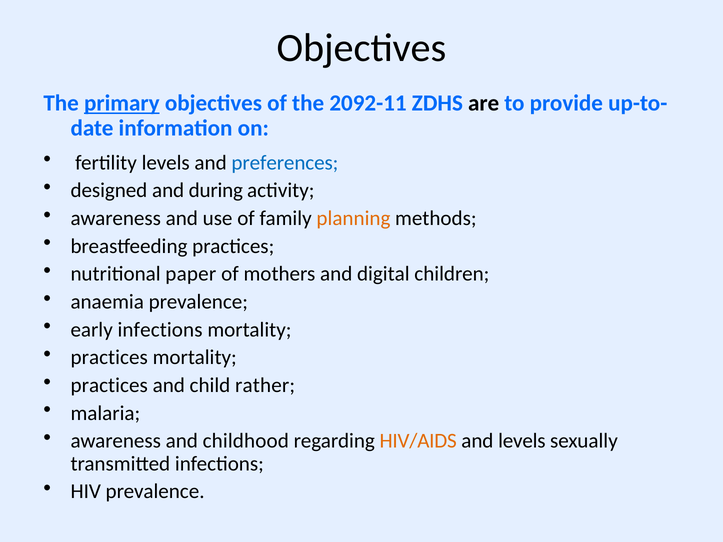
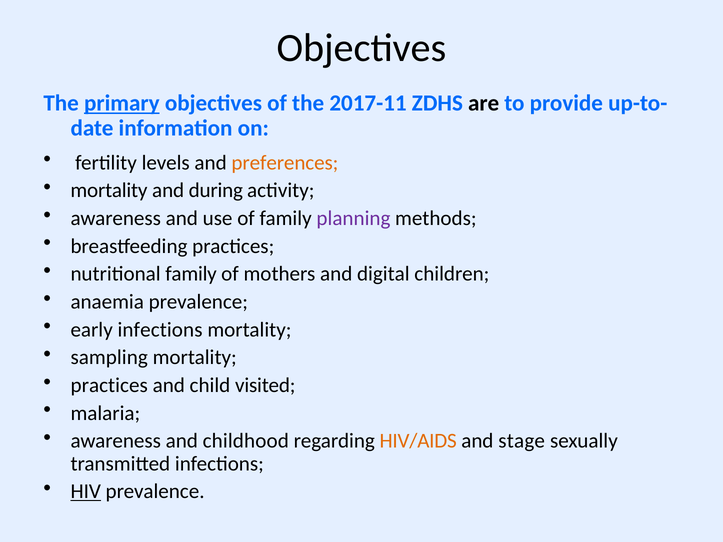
2092-11: 2092-11 -> 2017-11
preferences colour: blue -> orange
designed at (109, 191): designed -> mortality
planning colour: orange -> purple
nutritional paper: paper -> family
practices at (109, 358): practices -> sampling
rather: rather -> visited
and levels: levels -> stage
HIV underline: none -> present
